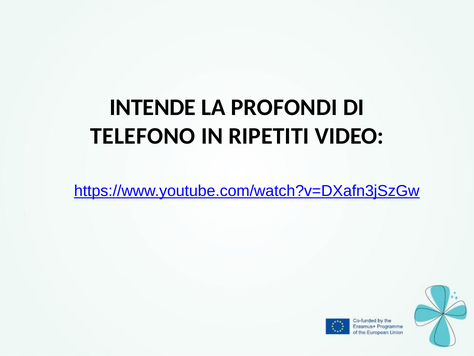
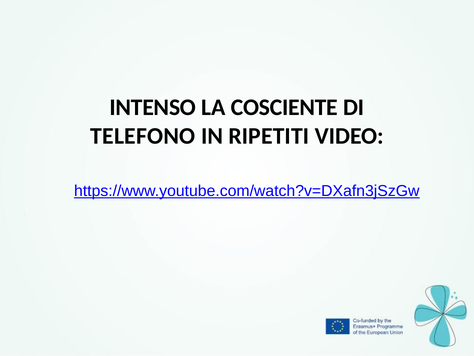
INTENDE: INTENDE -> INTENSO
PROFONDI: PROFONDI -> COSCIENTE
